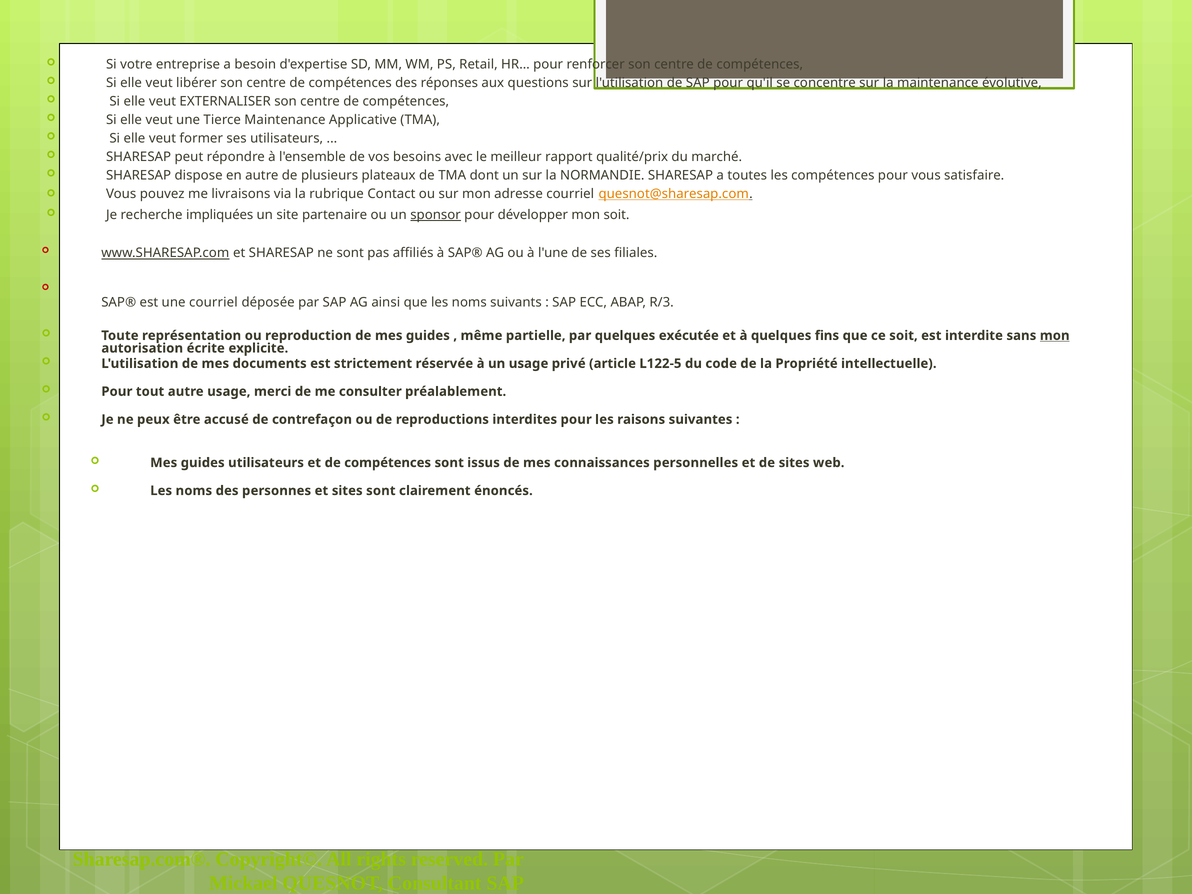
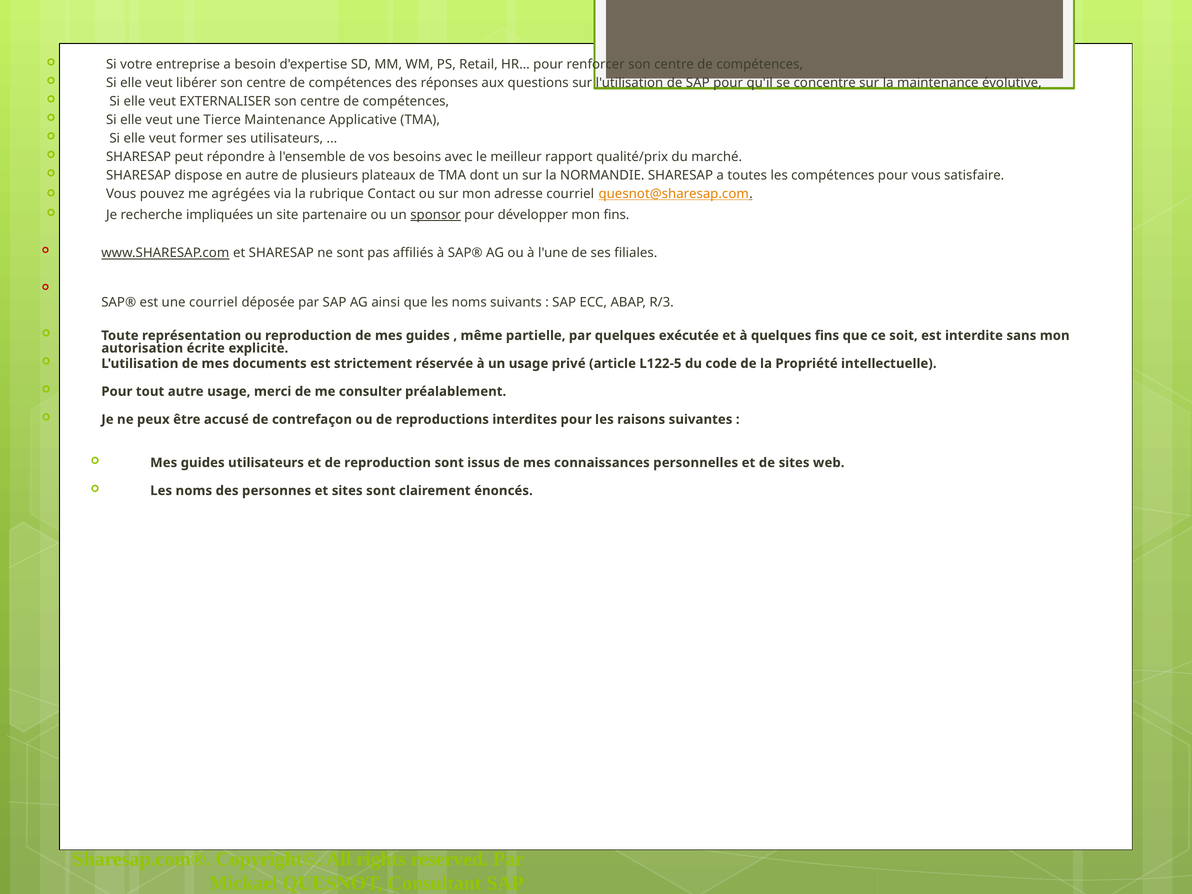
livraisons: livraisons -> agrégées
mon soit: soit -> fins
mon at (1055, 336) underline: present -> none
et de compétences: compétences -> reproduction
